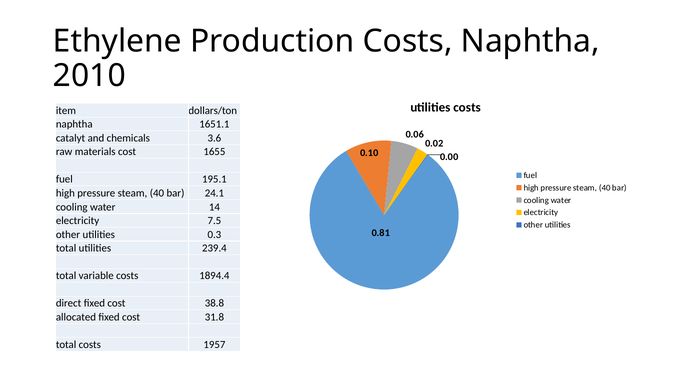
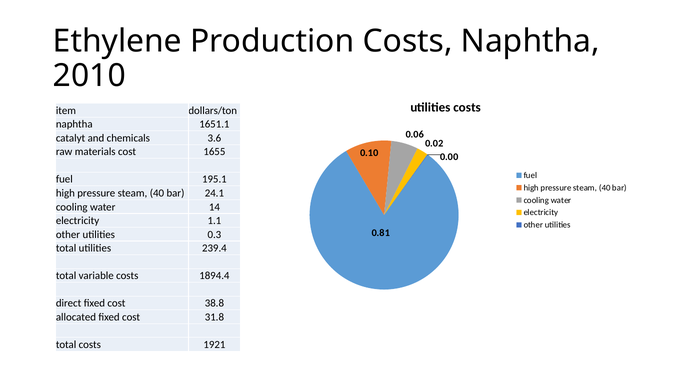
7.5: 7.5 -> 1.1
1957: 1957 -> 1921
